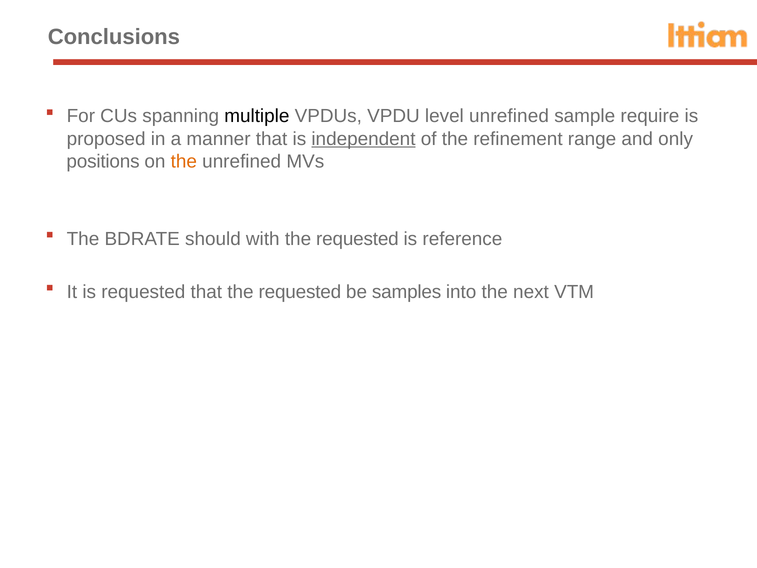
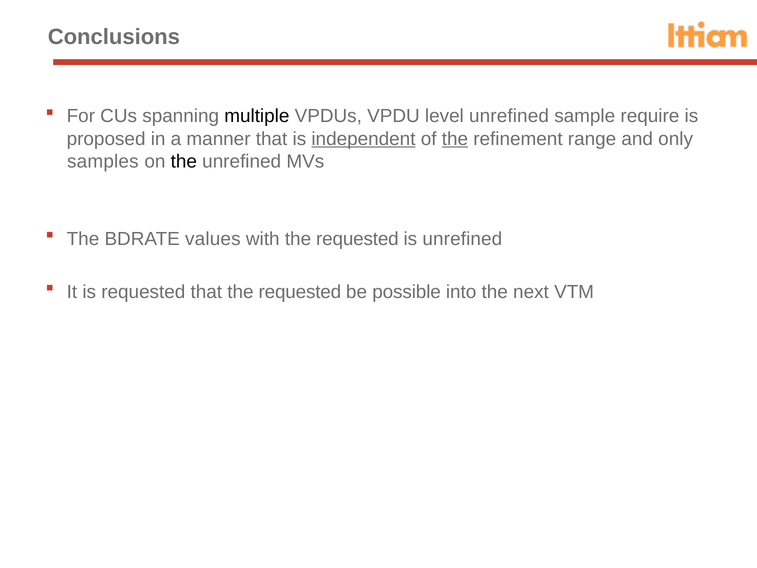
the at (455, 139) underline: none -> present
positions: positions -> samples
the at (184, 161) colour: orange -> black
should: should -> values
is reference: reference -> unrefined
samples: samples -> possible
